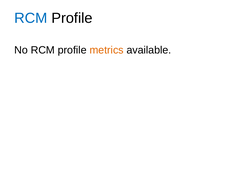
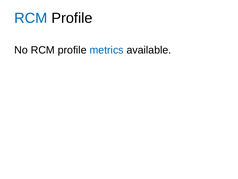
metrics colour: orange -> blue
